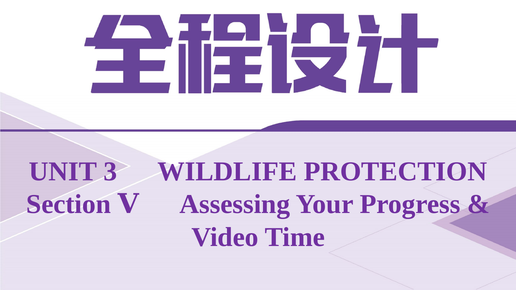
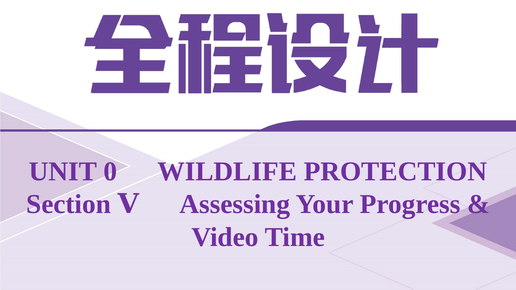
3: 3 -> 0
